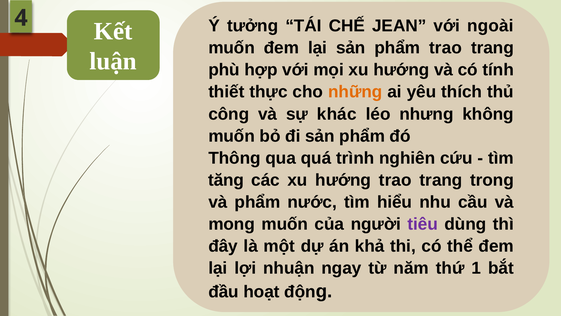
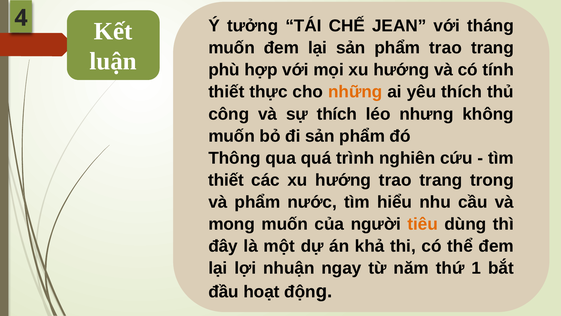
ngoài: ngoài -> tháng
sự khác: khác -> thích
tăng at (226, 180): tăng -> thiết
tiêu colour: purple -> orange
